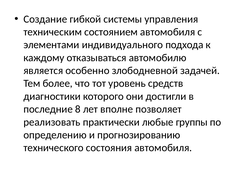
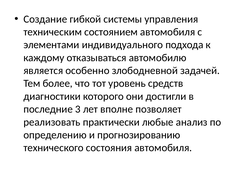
8: 8 -> 3
группы: группы -> анализ
